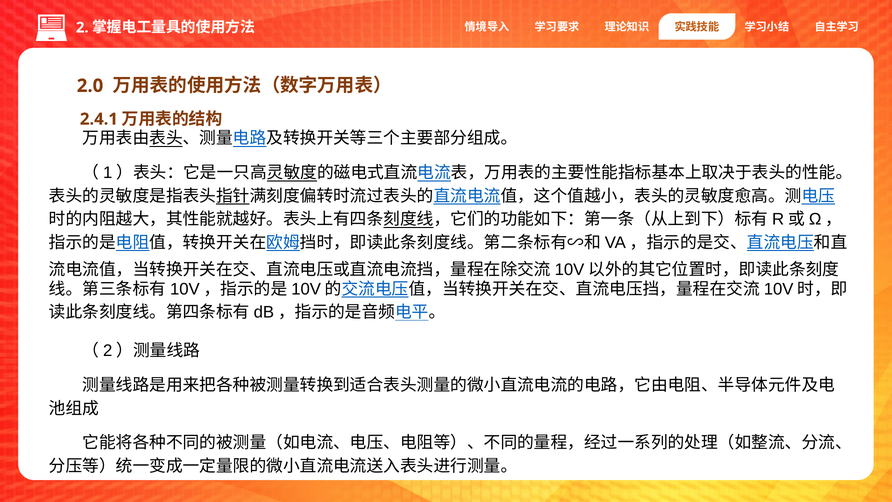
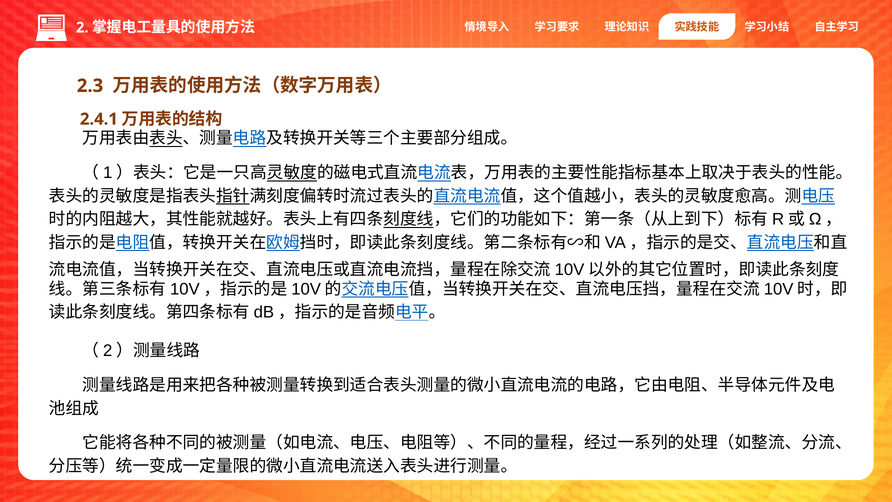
2.0: 2.0 -> 2.3
